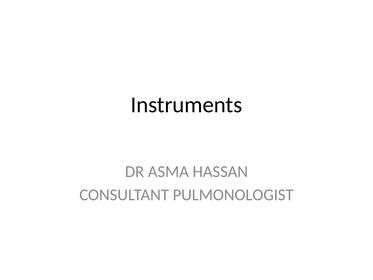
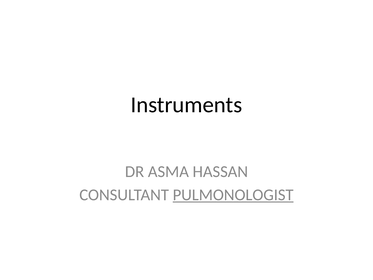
PULMONOLOGIST underline: none -> present
